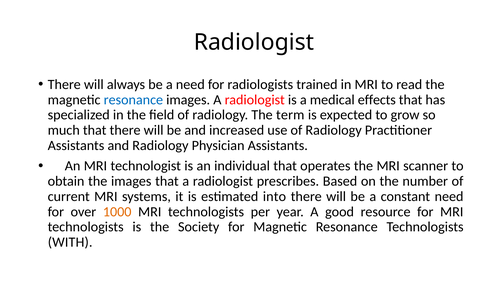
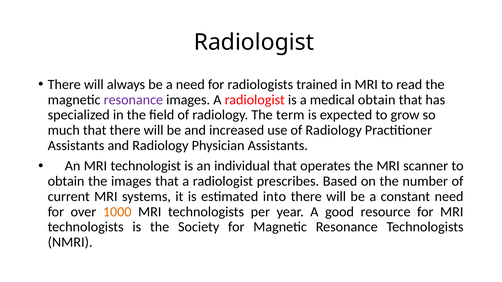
resonance at (133, 100) colour: blue -> purple
medical effects: effects -> obtain
WITH: WITH -> NMRI
